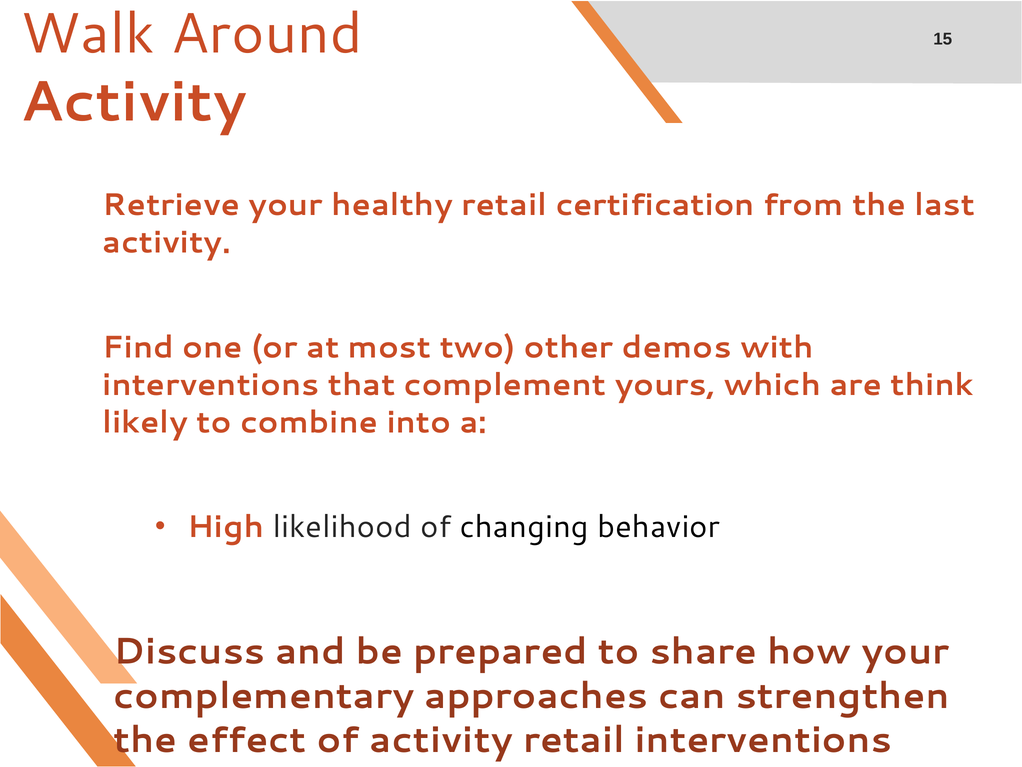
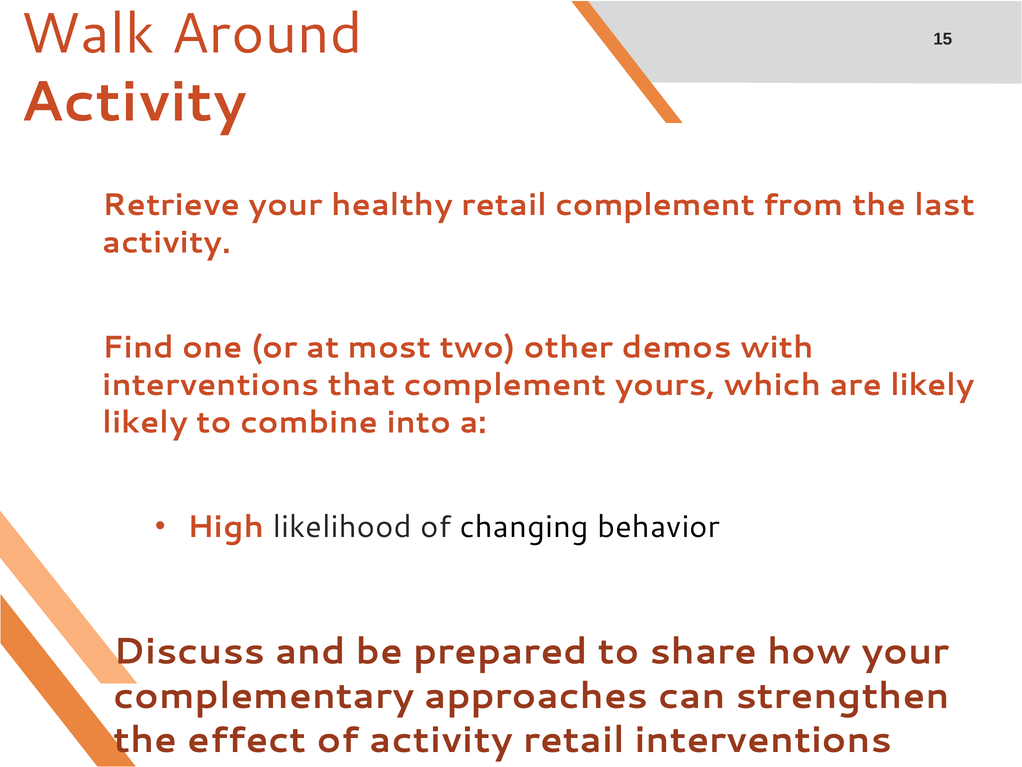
retail certification: certification -> complement
are think: think -> likely
